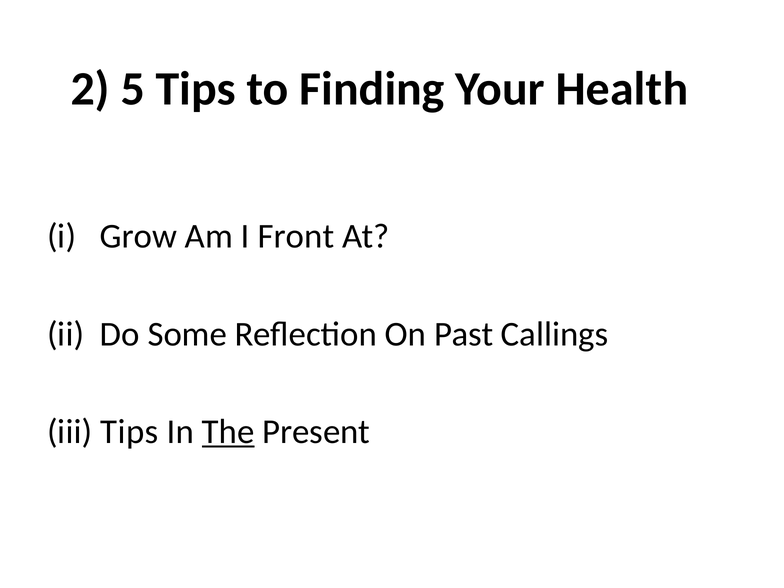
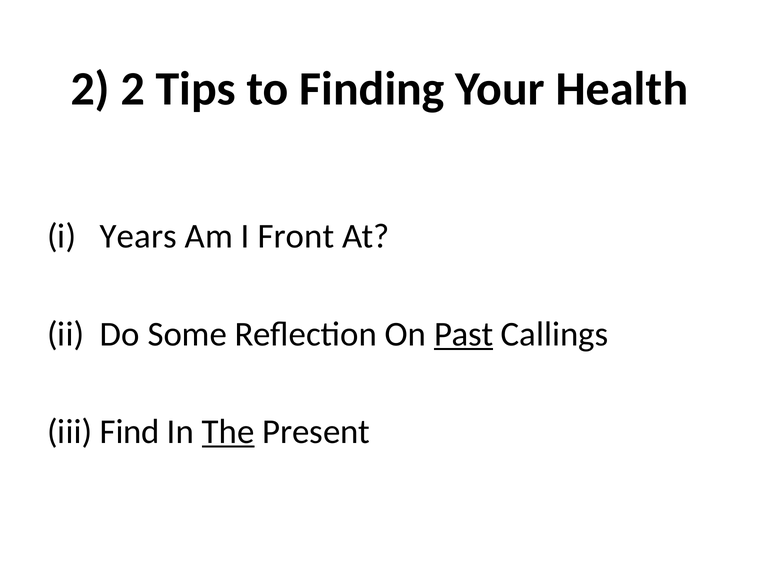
2 5: 5 -> 2
Grow: Grow -> Years
Past underline: none -> present
iii Tips: Tips -> Find
